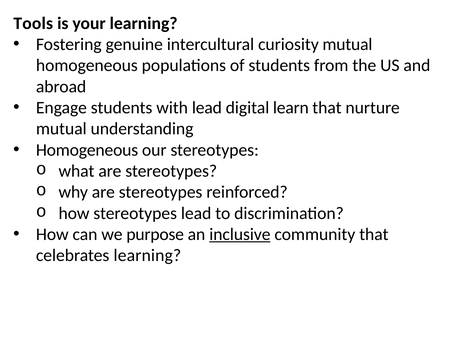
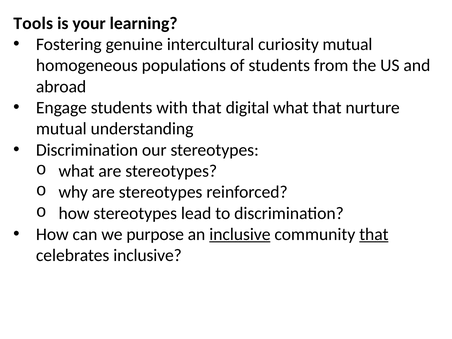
with lead: lead -> that
digital learn: learn -> what
Homogeneous at (87, 150): Homogeneous -> Discrimination
that at (374, 234) underline: none -> present
celebrates learning: learning -> inclusive
